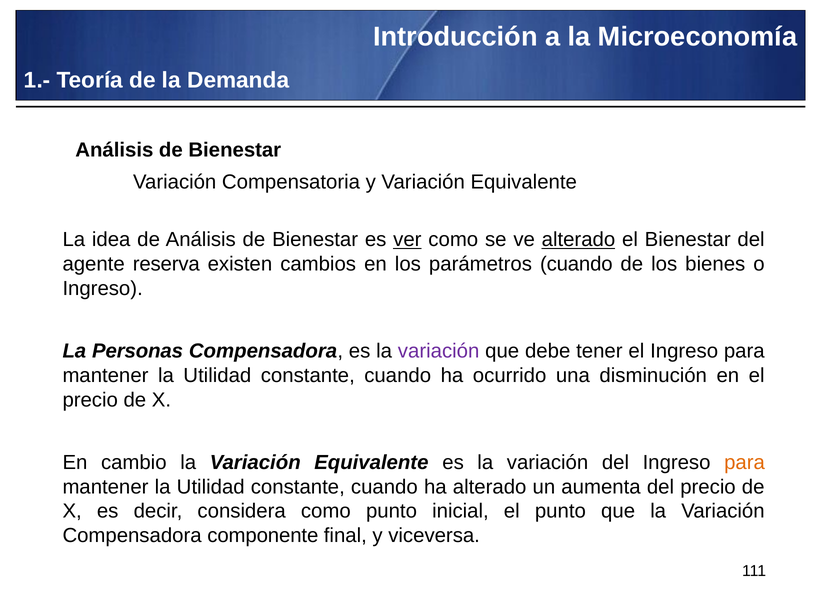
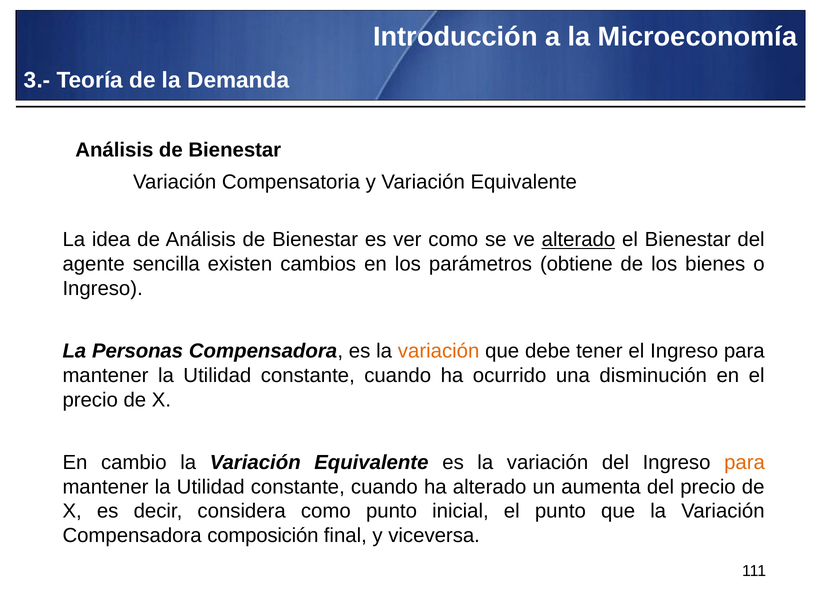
1.-: 1.- -> 3.-
ver underline: present -> none
reserva: reserva -> sencilla
parámetros cuando: cuando -> obtiene
variación at (439, 351) colour: purple -> orange
componente: componente -> composición
